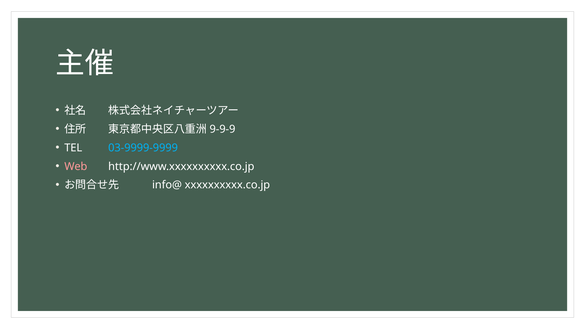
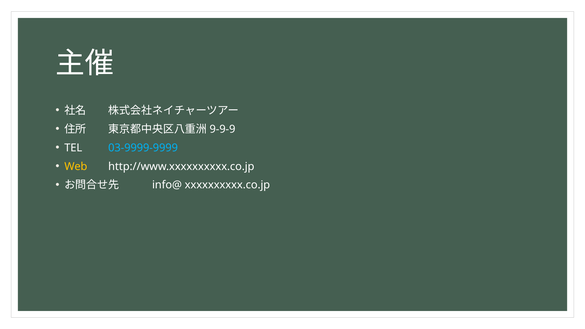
Web colour: pink -> yellow
